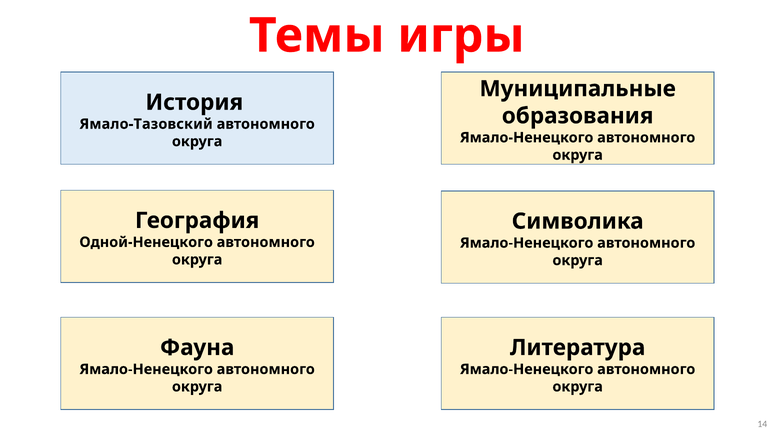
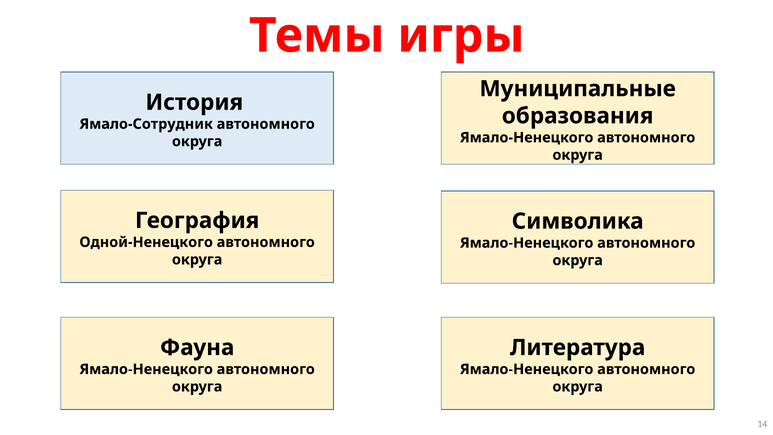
Ямало-Тазовский: Ямало-Тазовский -> Ямало-Сотрудник
